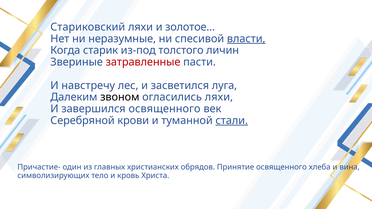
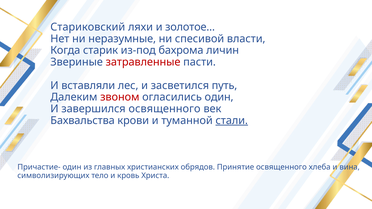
власти underline: present -> none
толстого: толстого -> бахрома
навстречу: навстречу -> вставляли
луга: луга -> путь
звоном colour: black -> red
огласились ляхи: ляхи -> один
Серебряной: Серебряной -> Бахвальства
